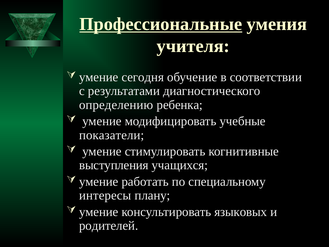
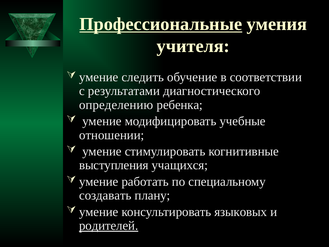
сегодня: сегодня -> следить
показатели: показатели -> отношении
интересы: интересы -> создавать
родителей underline: none -> present
